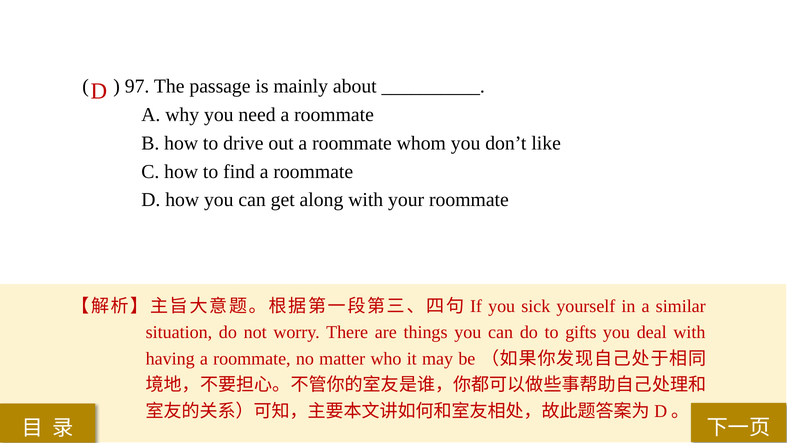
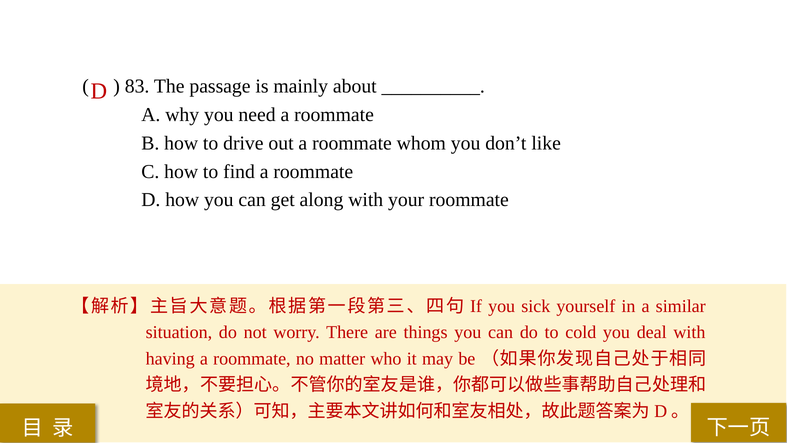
97: 97 -> 83
gifts: gifts -> cold
